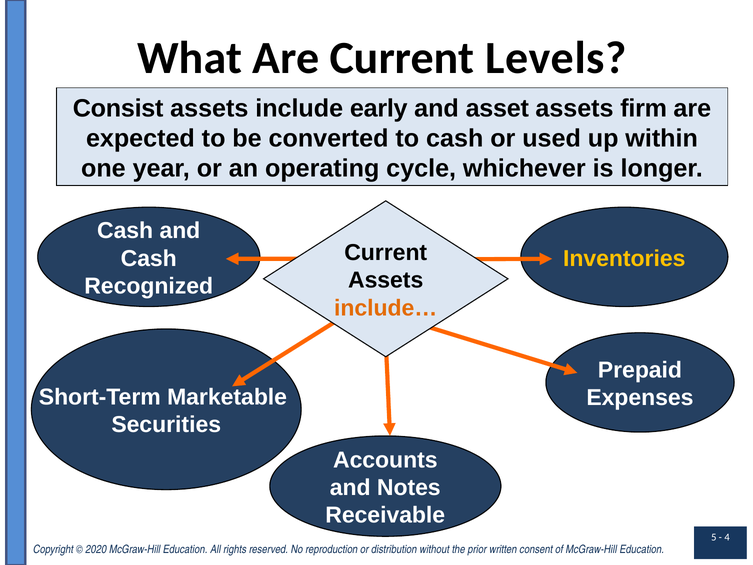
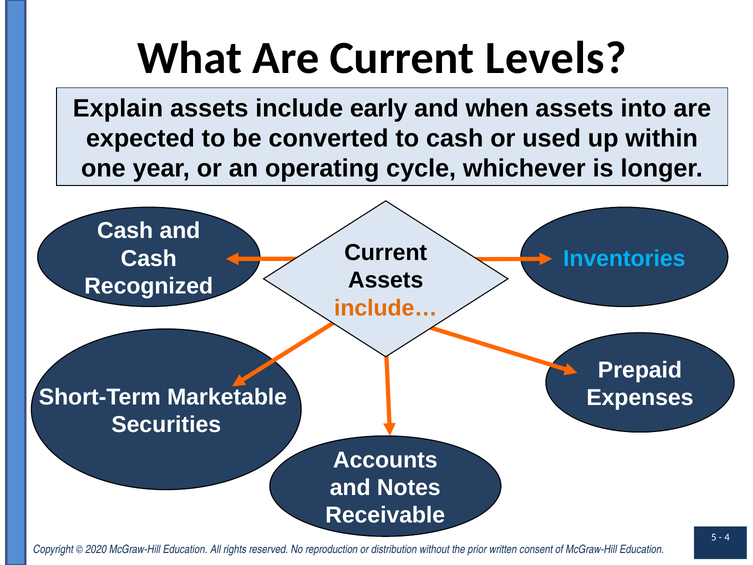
Consist: Consist -> Explain
asset: asset -> when
firm: firm -> into
Inventories colour: yellow -> light blue
